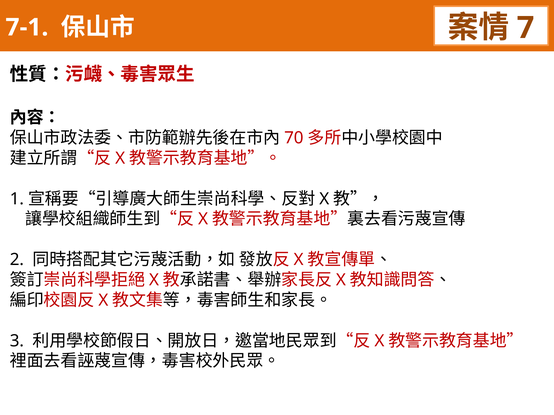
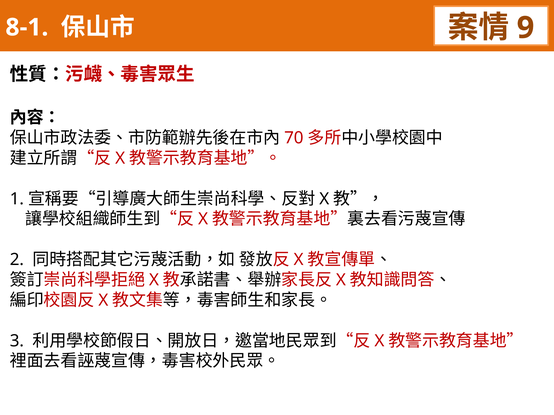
7-1: 7-1 -> 8-1
7: 7 -> 9
